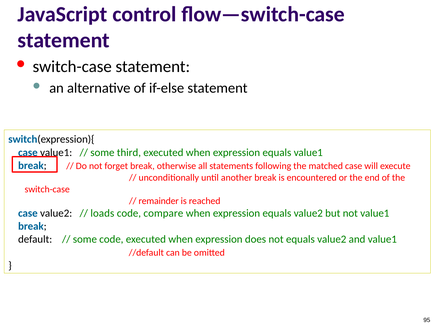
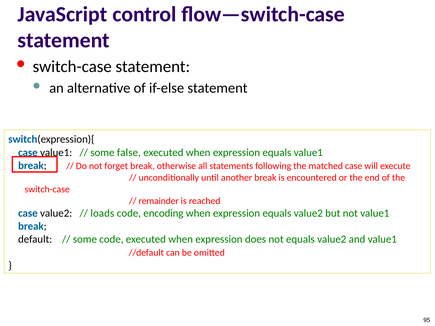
third: third -> false
compare: compare -> encoding
